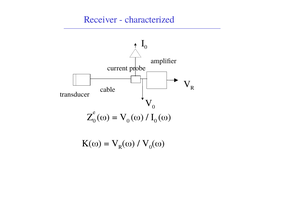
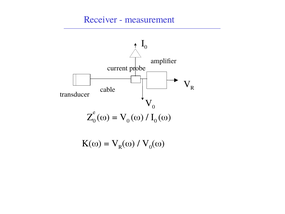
characterized: characterized -> measurement
